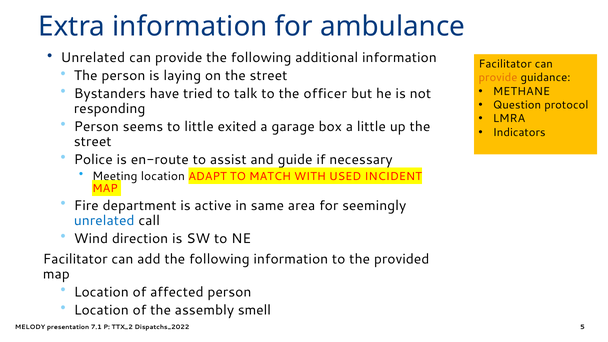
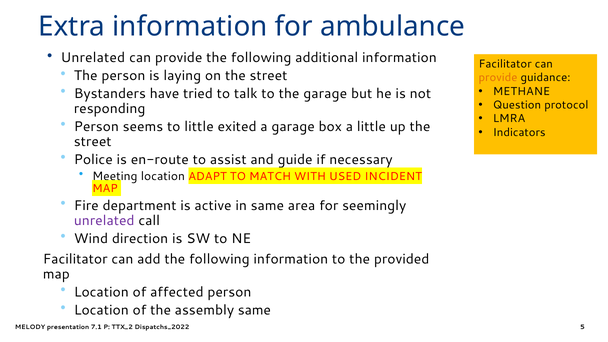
the officer: officer -> garage
unrelated at (104, 221) colour: blue -> purple
assembly smell: smell -> same
